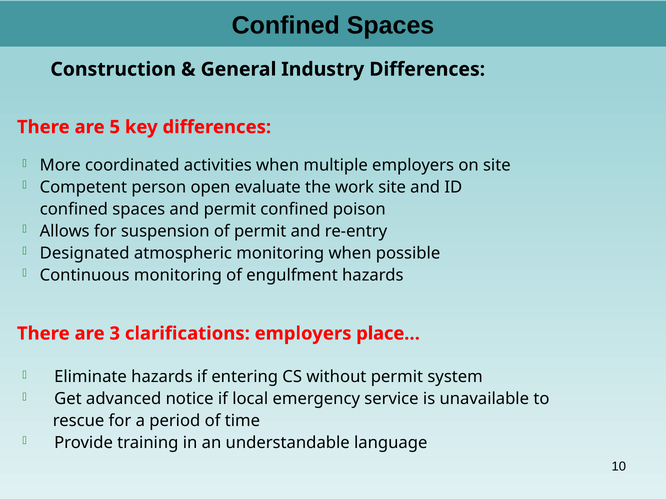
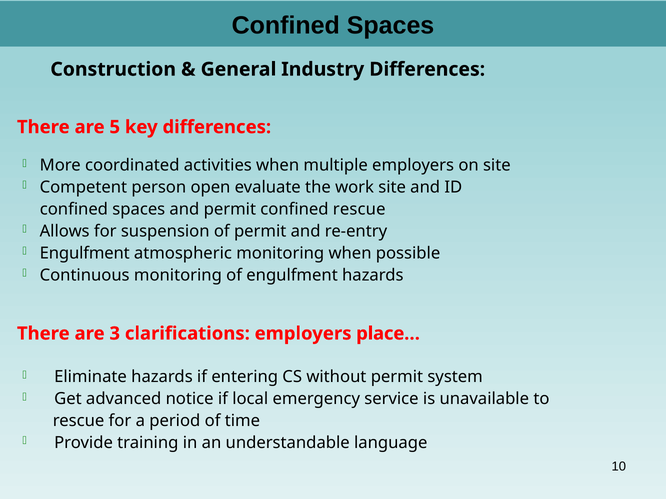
confined poison: poison -> rescue
Designated at (85, 253): Designated -> Engulfment
